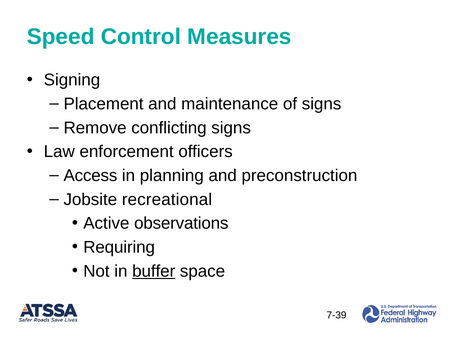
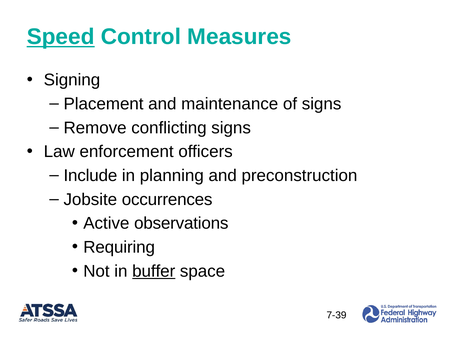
Speed underline: none -> present
Access: Access -> Include
recreational: recreational -> occurrences
